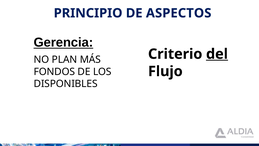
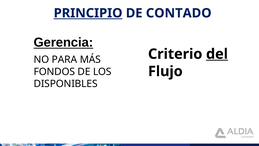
PRINCIPIO underline: none -> present
ASPECTOS: ASPECTOS -> CONTADO
PLAN: PLAN -> PARA
